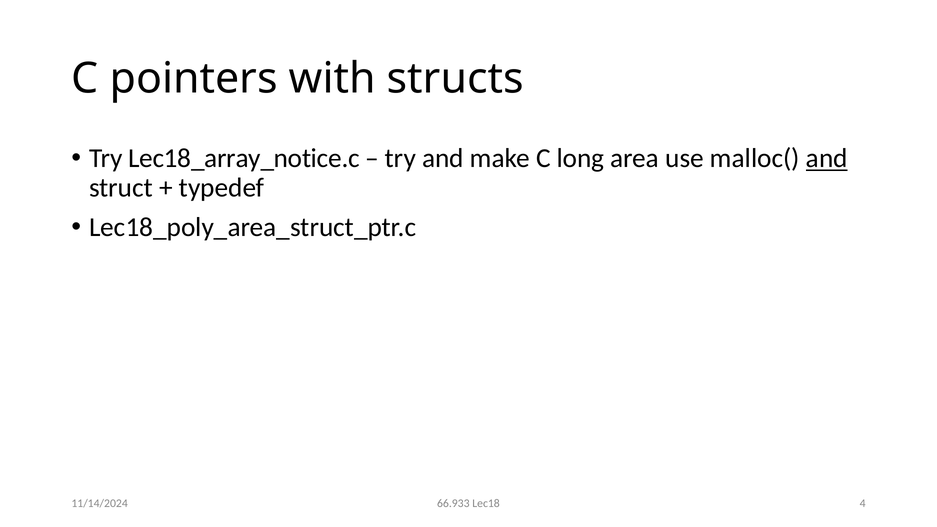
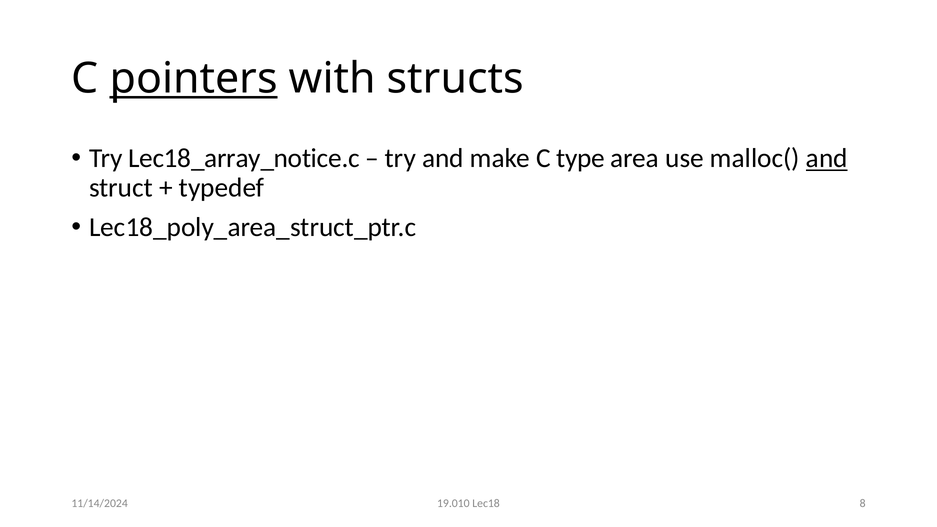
pointers underline: none -> present
long: long -> type
66.933: 66.933 -> 19.010
4: 4 -> 8
